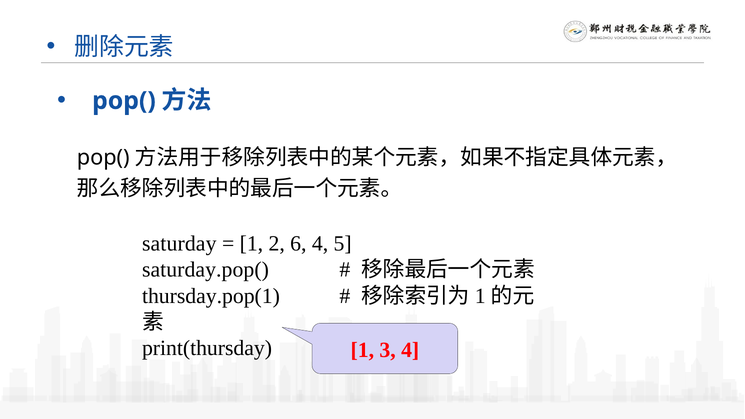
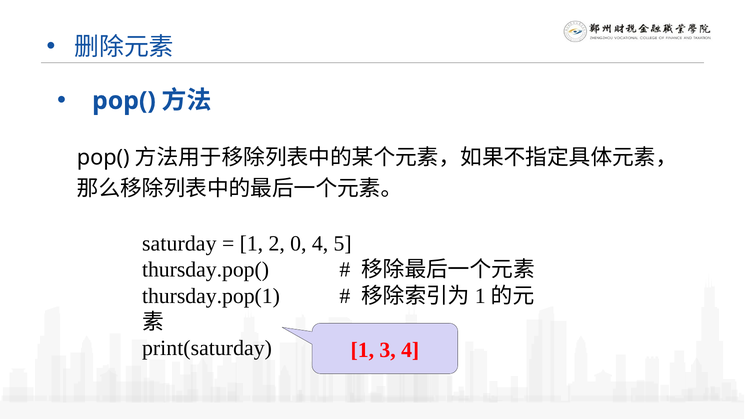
6: 6 -> 0
saturday.pop(: saturday.pop( -> thursday.pop(
print(thursday: print(thursday -> print(saturday
